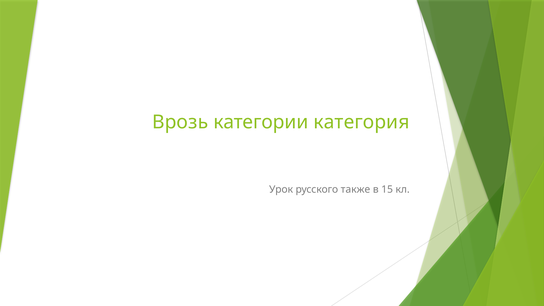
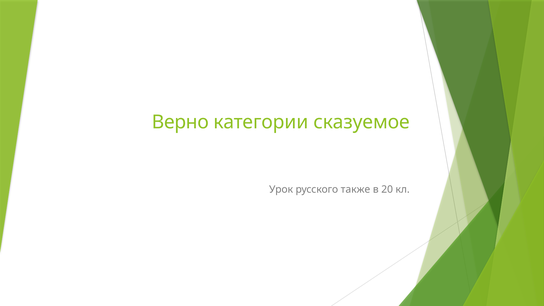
Врозь: Врозь -> Верно
категория: категория -> сказуемое
15: 15 -> 20
